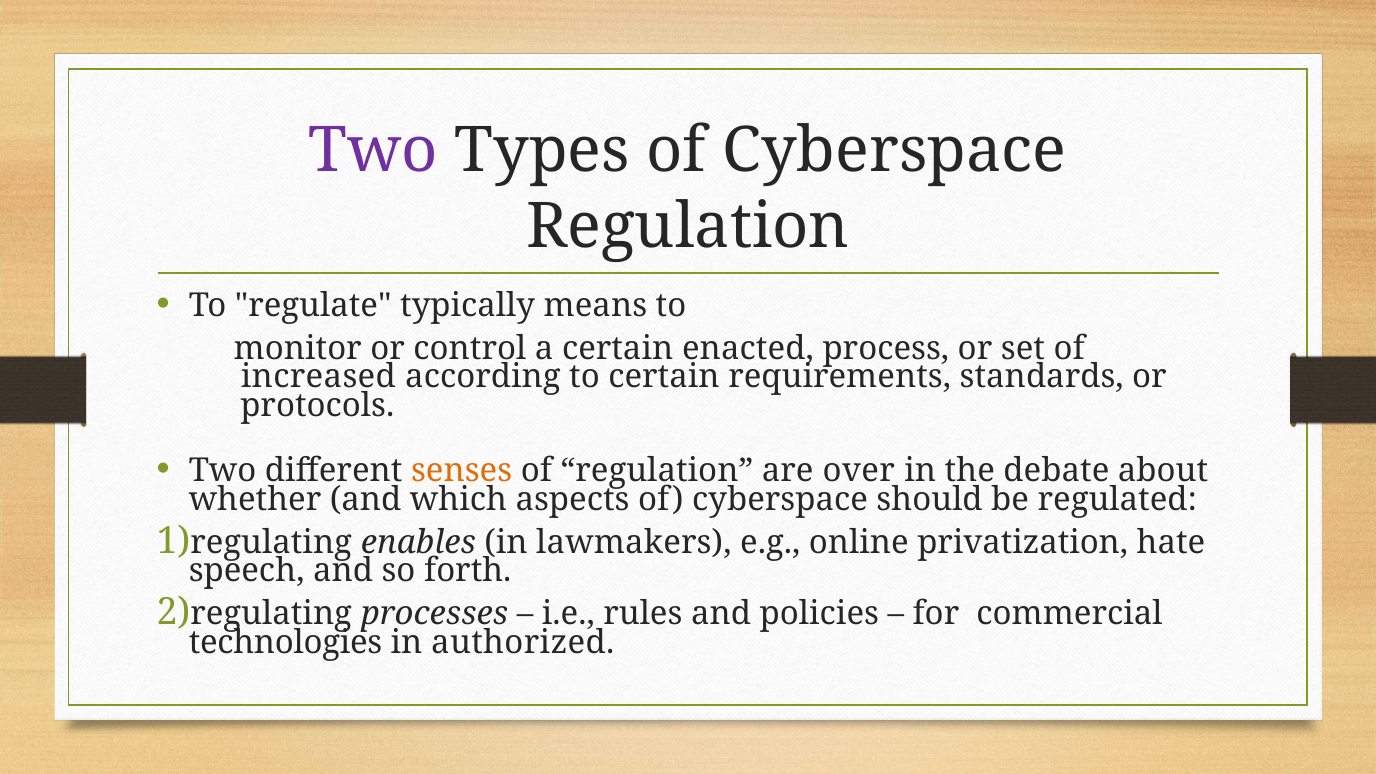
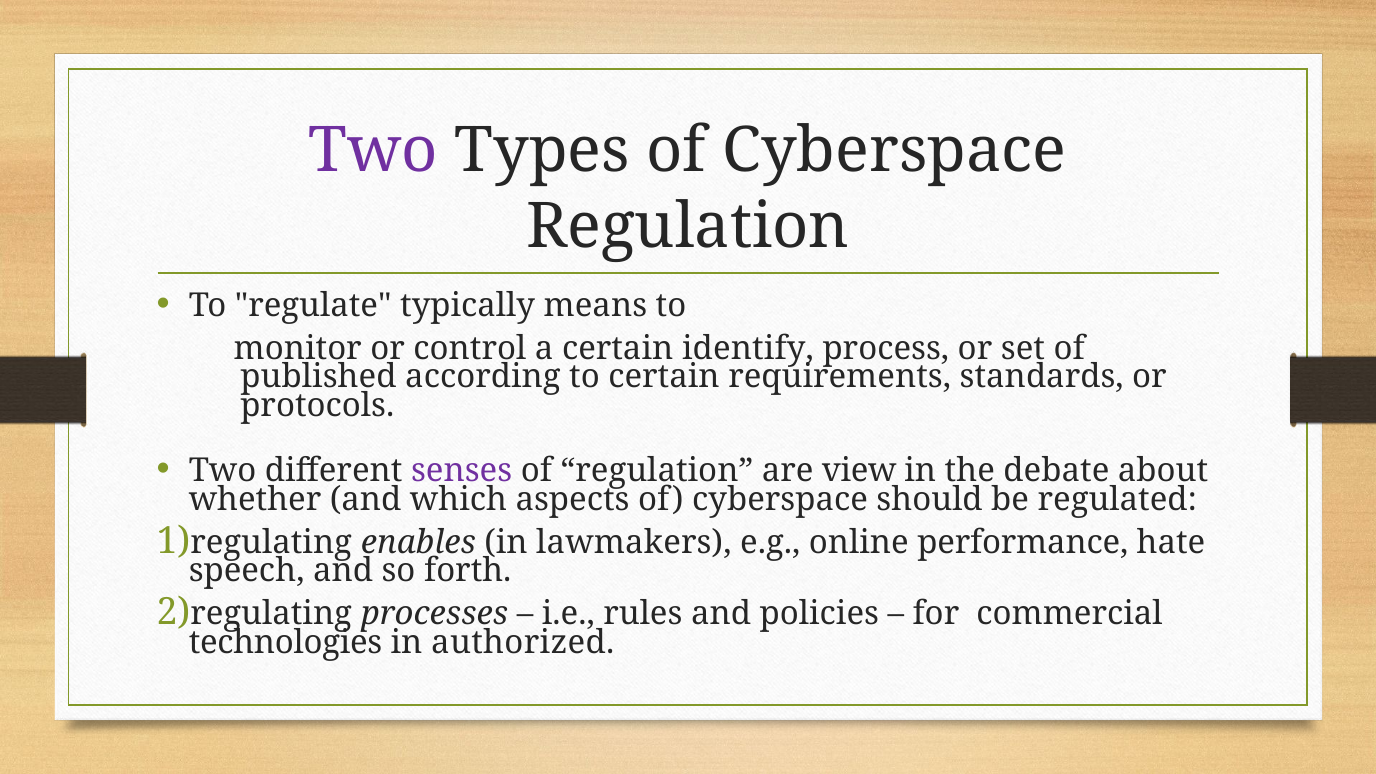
enacted: enacted -> identify
increased: increased -> published
senses colour: orange -> purple
over: over -> view
privatization: privatization -> performance
